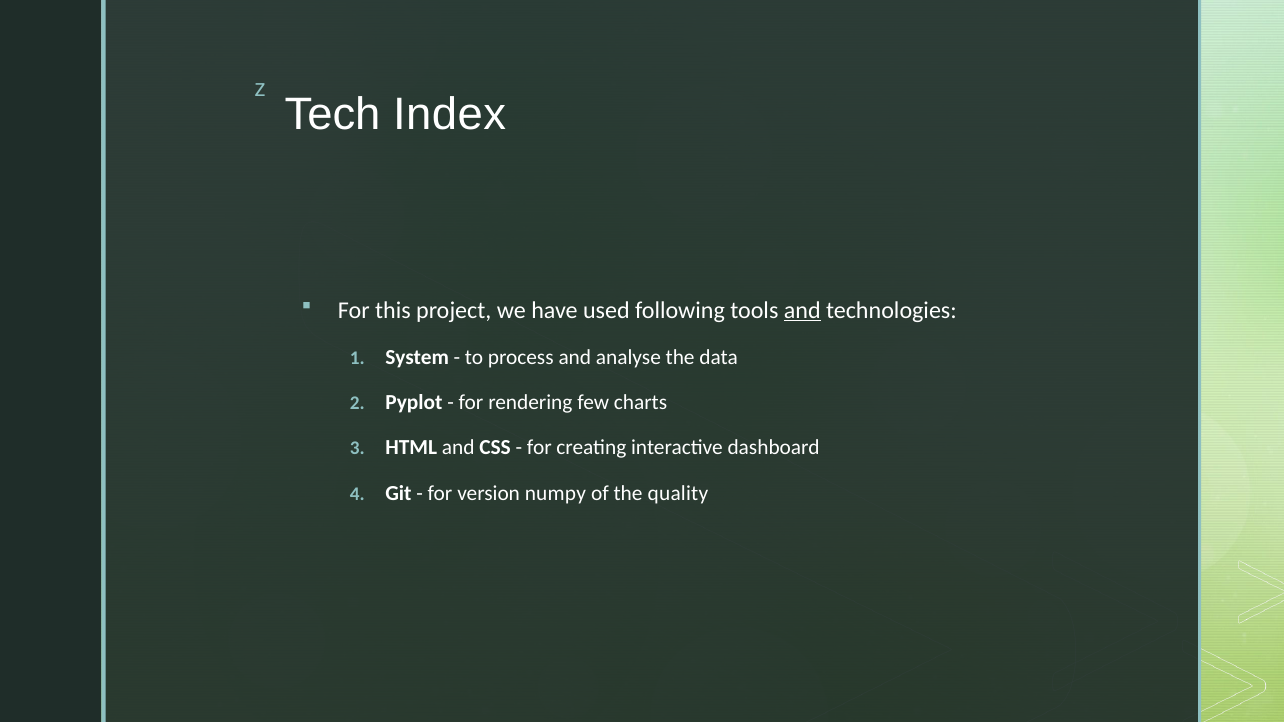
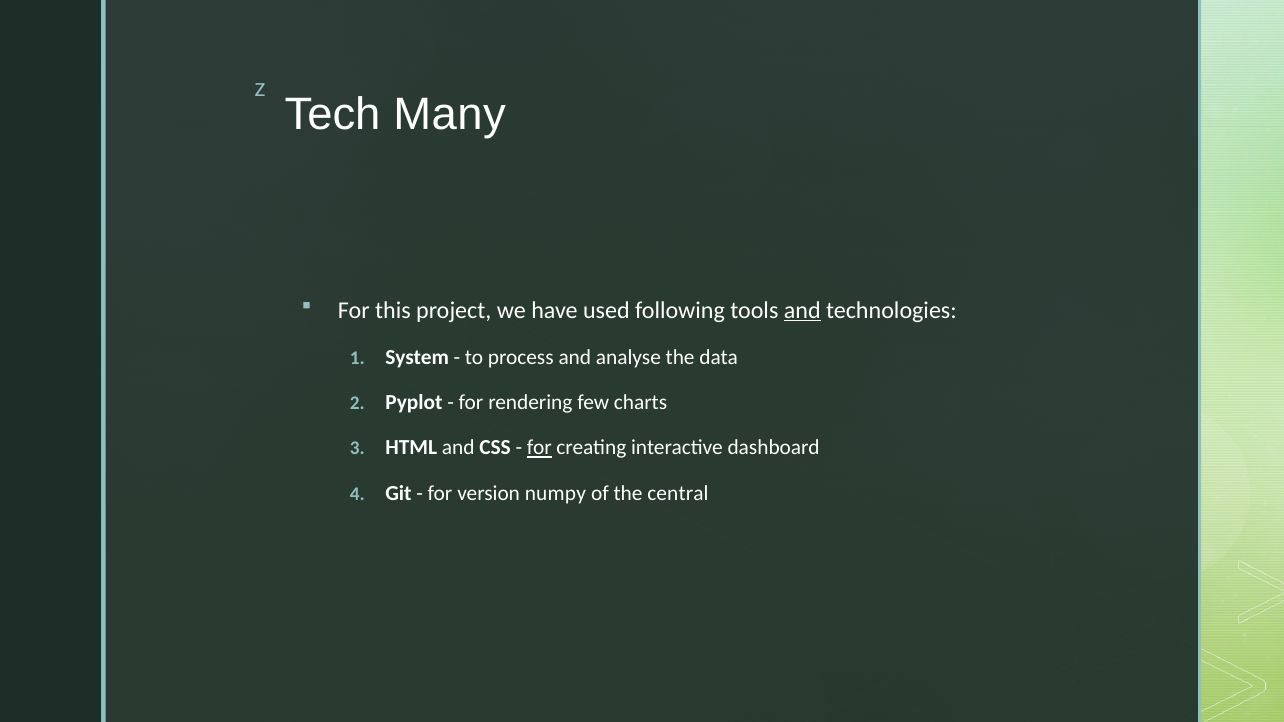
Index: Index -> Many
for at (539, 448) underline: none -> present
quality: quality -> central
